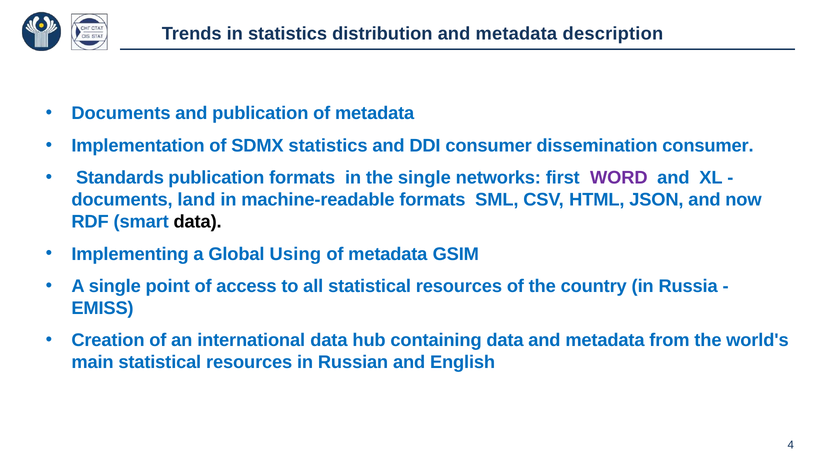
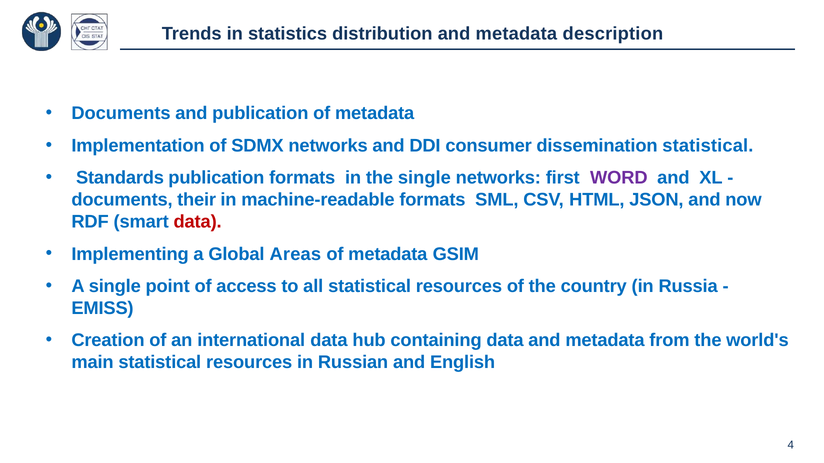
SDMX statistics: statistics -> networks
dissemination consumer: consumer -> statistical
land: land -> their
data at (198, 222) colour: black -> red
Using: Using -> Areas
